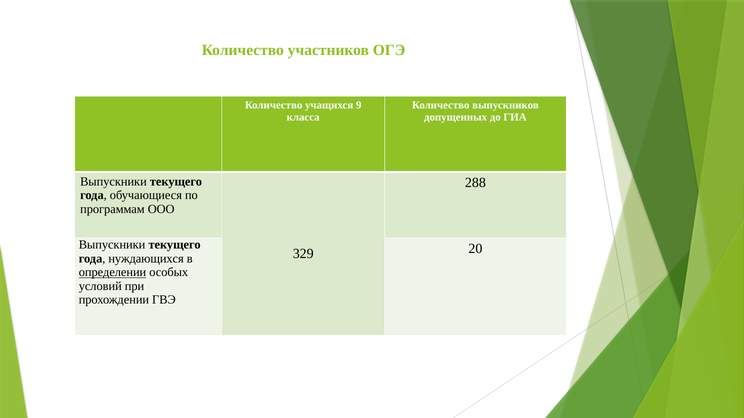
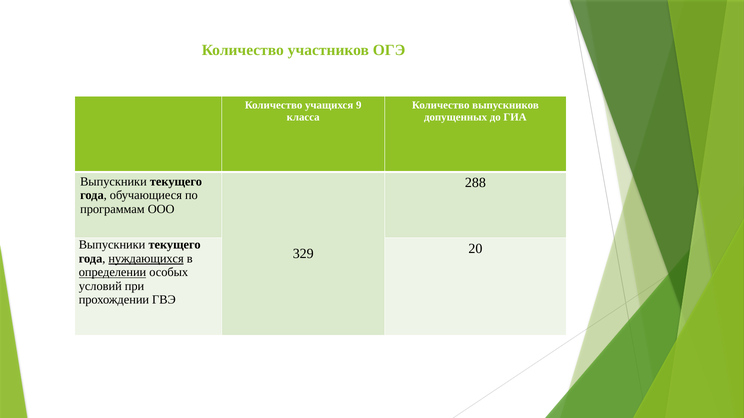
нуждающихся underline: none -> present
